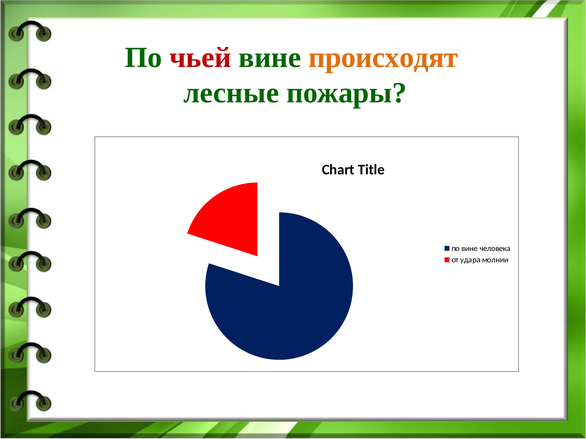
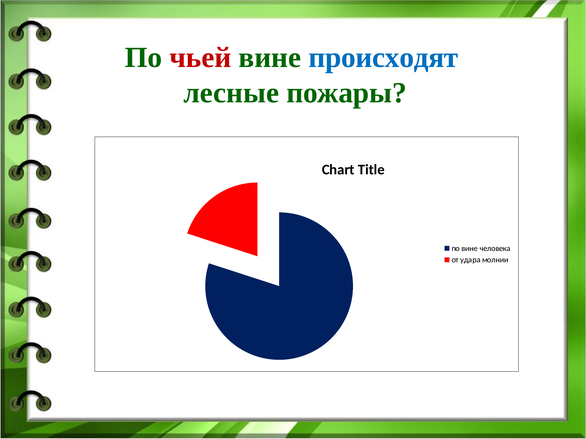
происходят colour: orange -> blue
